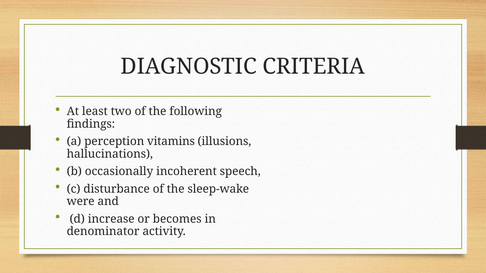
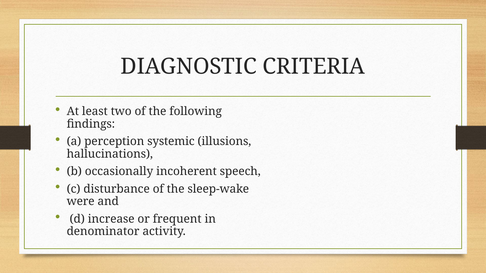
vitamins: vitamins -> systemic
becomes: becomes -> frequent
